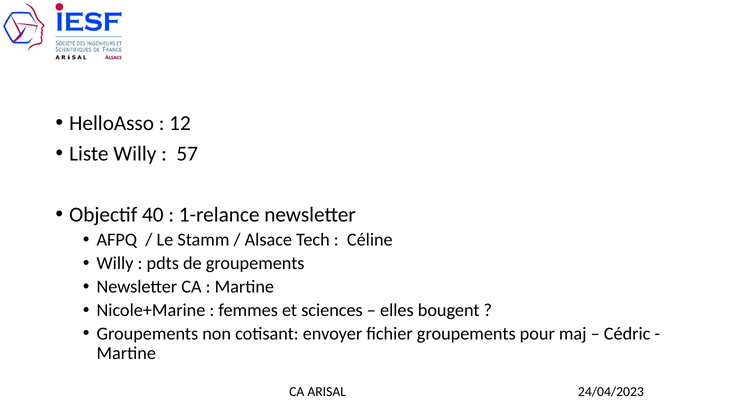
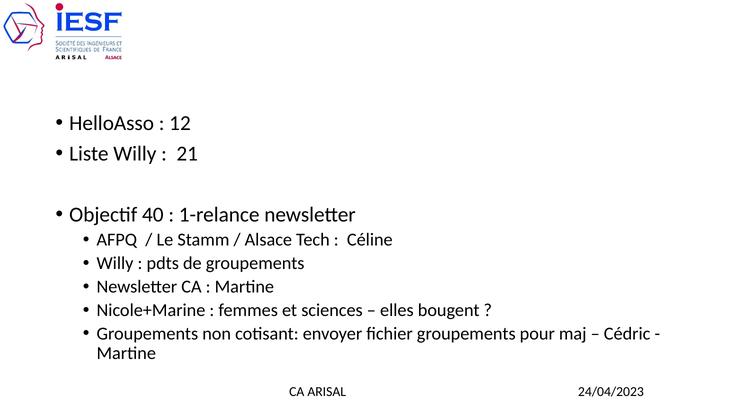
57: 57 -> 21
